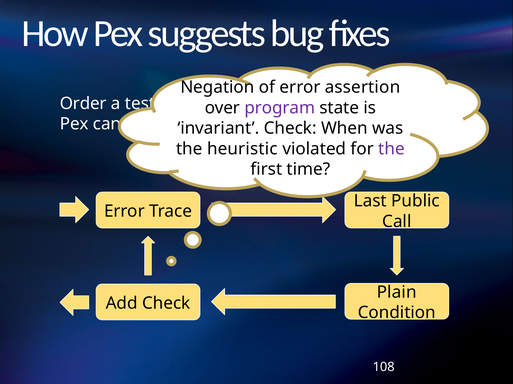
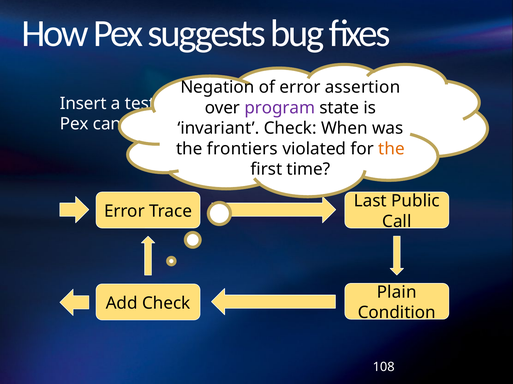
Order: Order -> Insert
heuristic: heuristic -> frontiers
the at (391, 149) colour: purple -> orange
